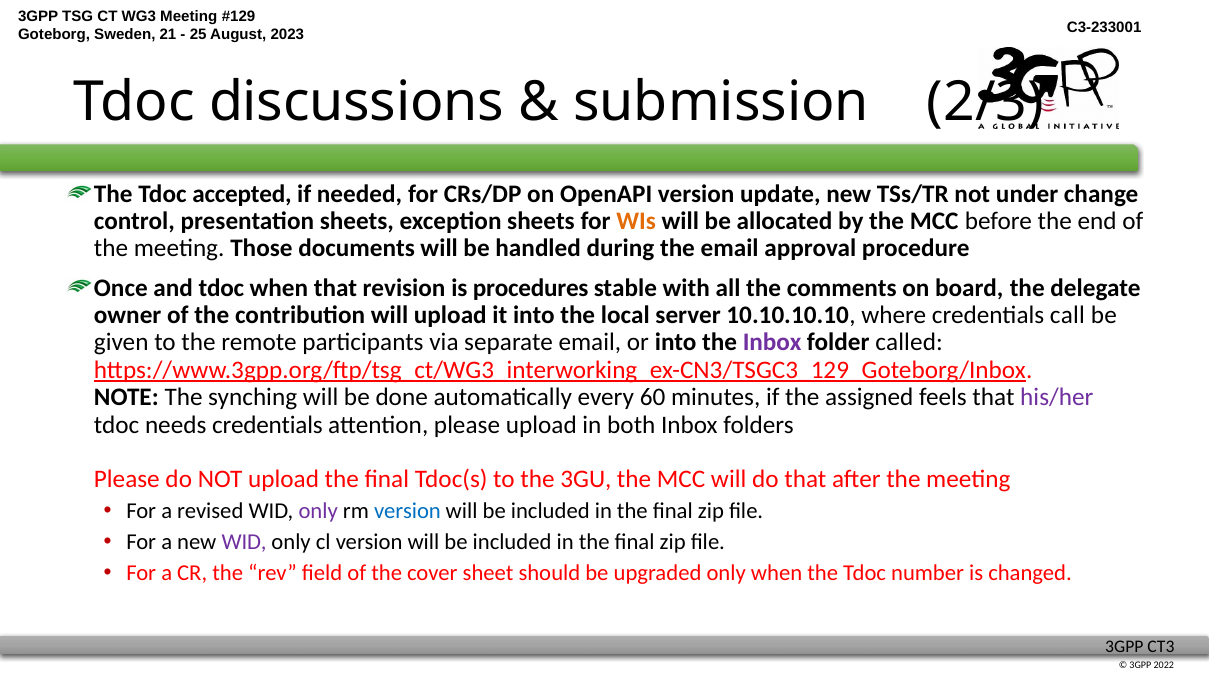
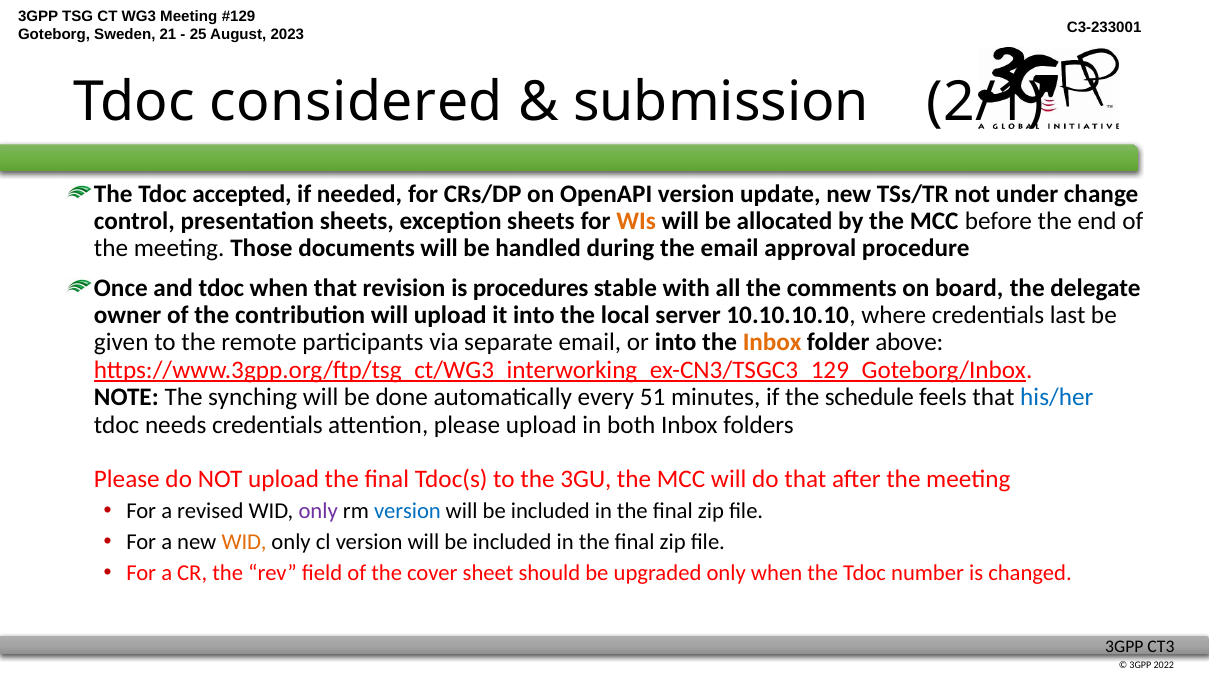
discussions: discussions -> considered
2/3: 2/3 -> 2/1
call: call -> last
Inbox at (772, 343) colour: purple -> orange
called: called -> above
60: 60 -> 51
assigned: assigned -> schedule
his/her colour: purple -> blue
WID at (244, 542) colour: purple -> orange
